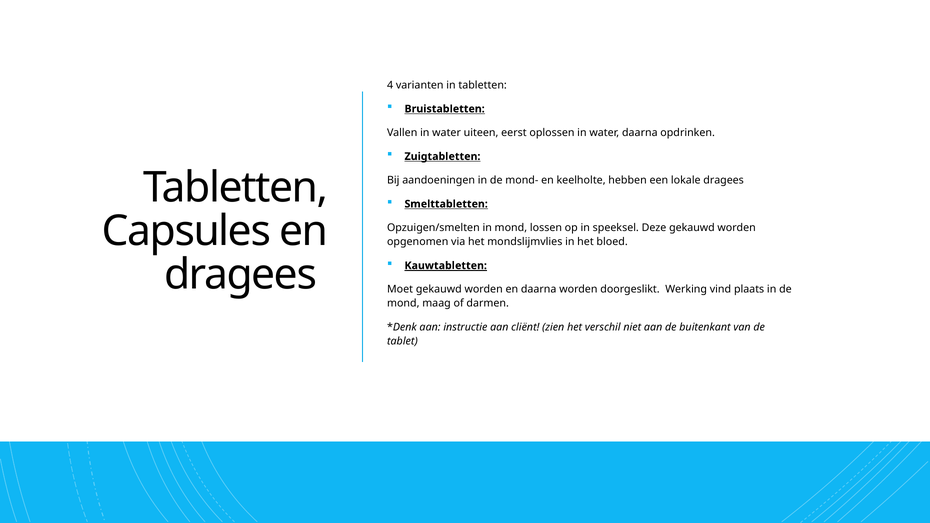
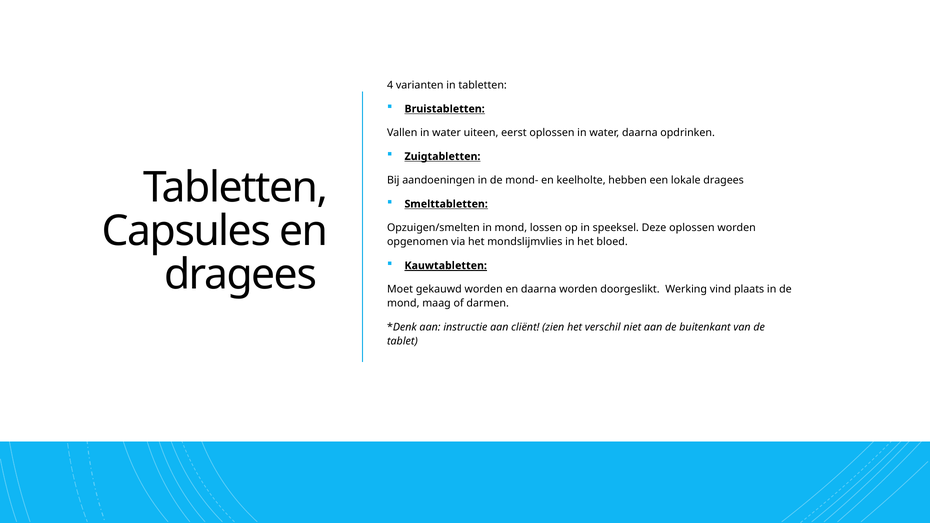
Deze gekauwd: gekauwd -> oplossen
